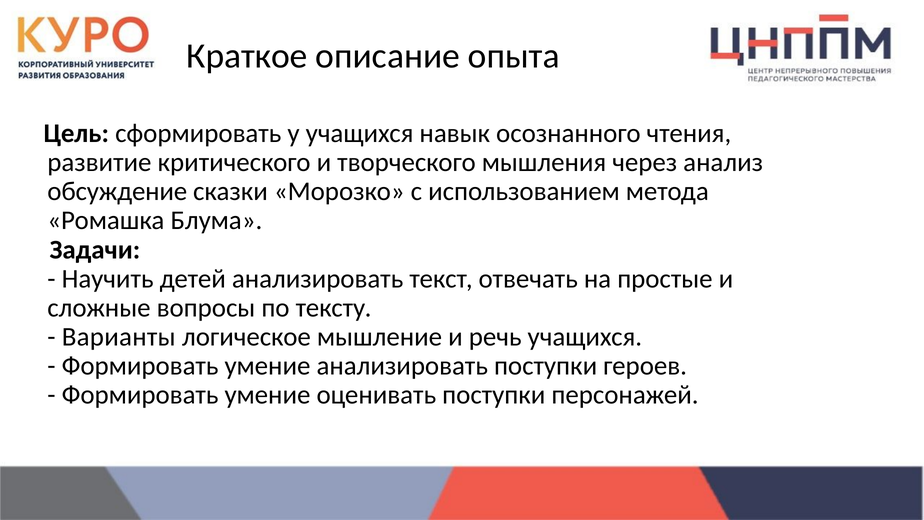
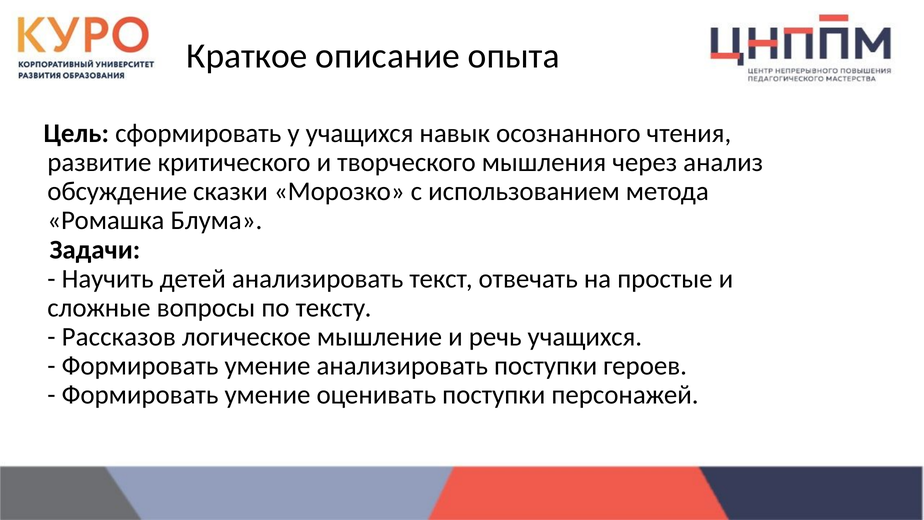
Варианты: Варианты -> Рассказов
